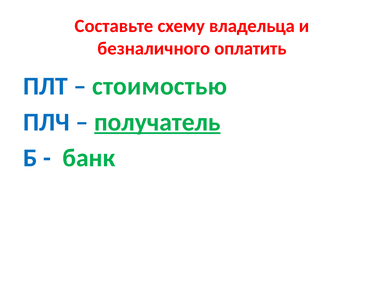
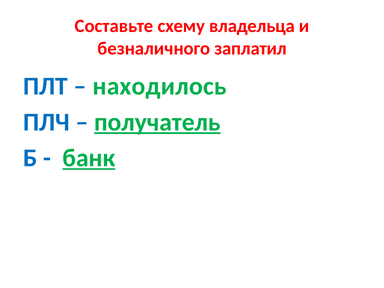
оплатить: оплатить -> заплатил
стоимостью: стоимостью -> находилось
банк underline: none -> present
